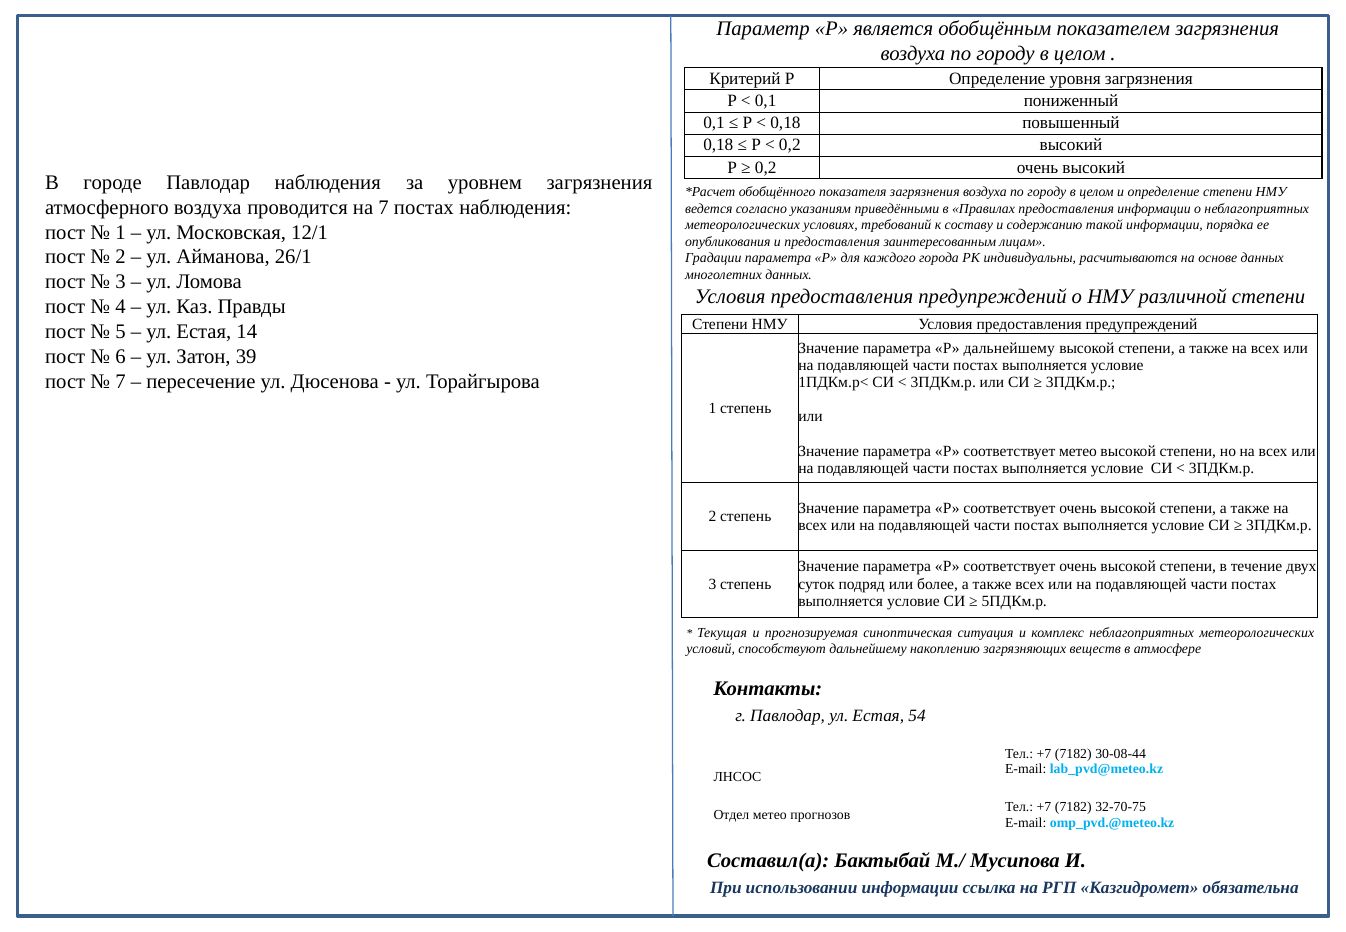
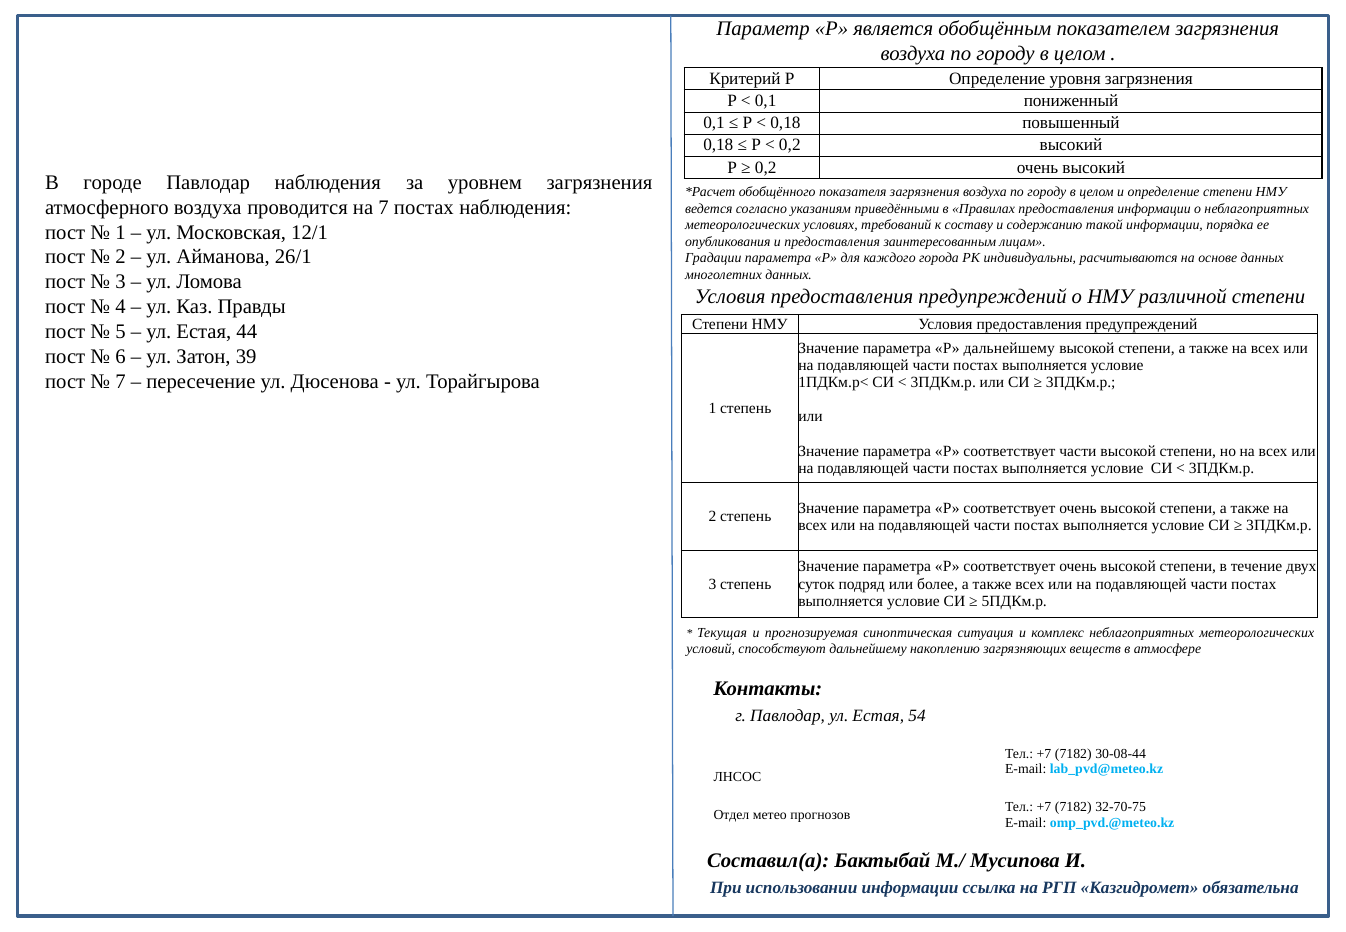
14: 14 -> 44
соответствует метео: метео -> части
